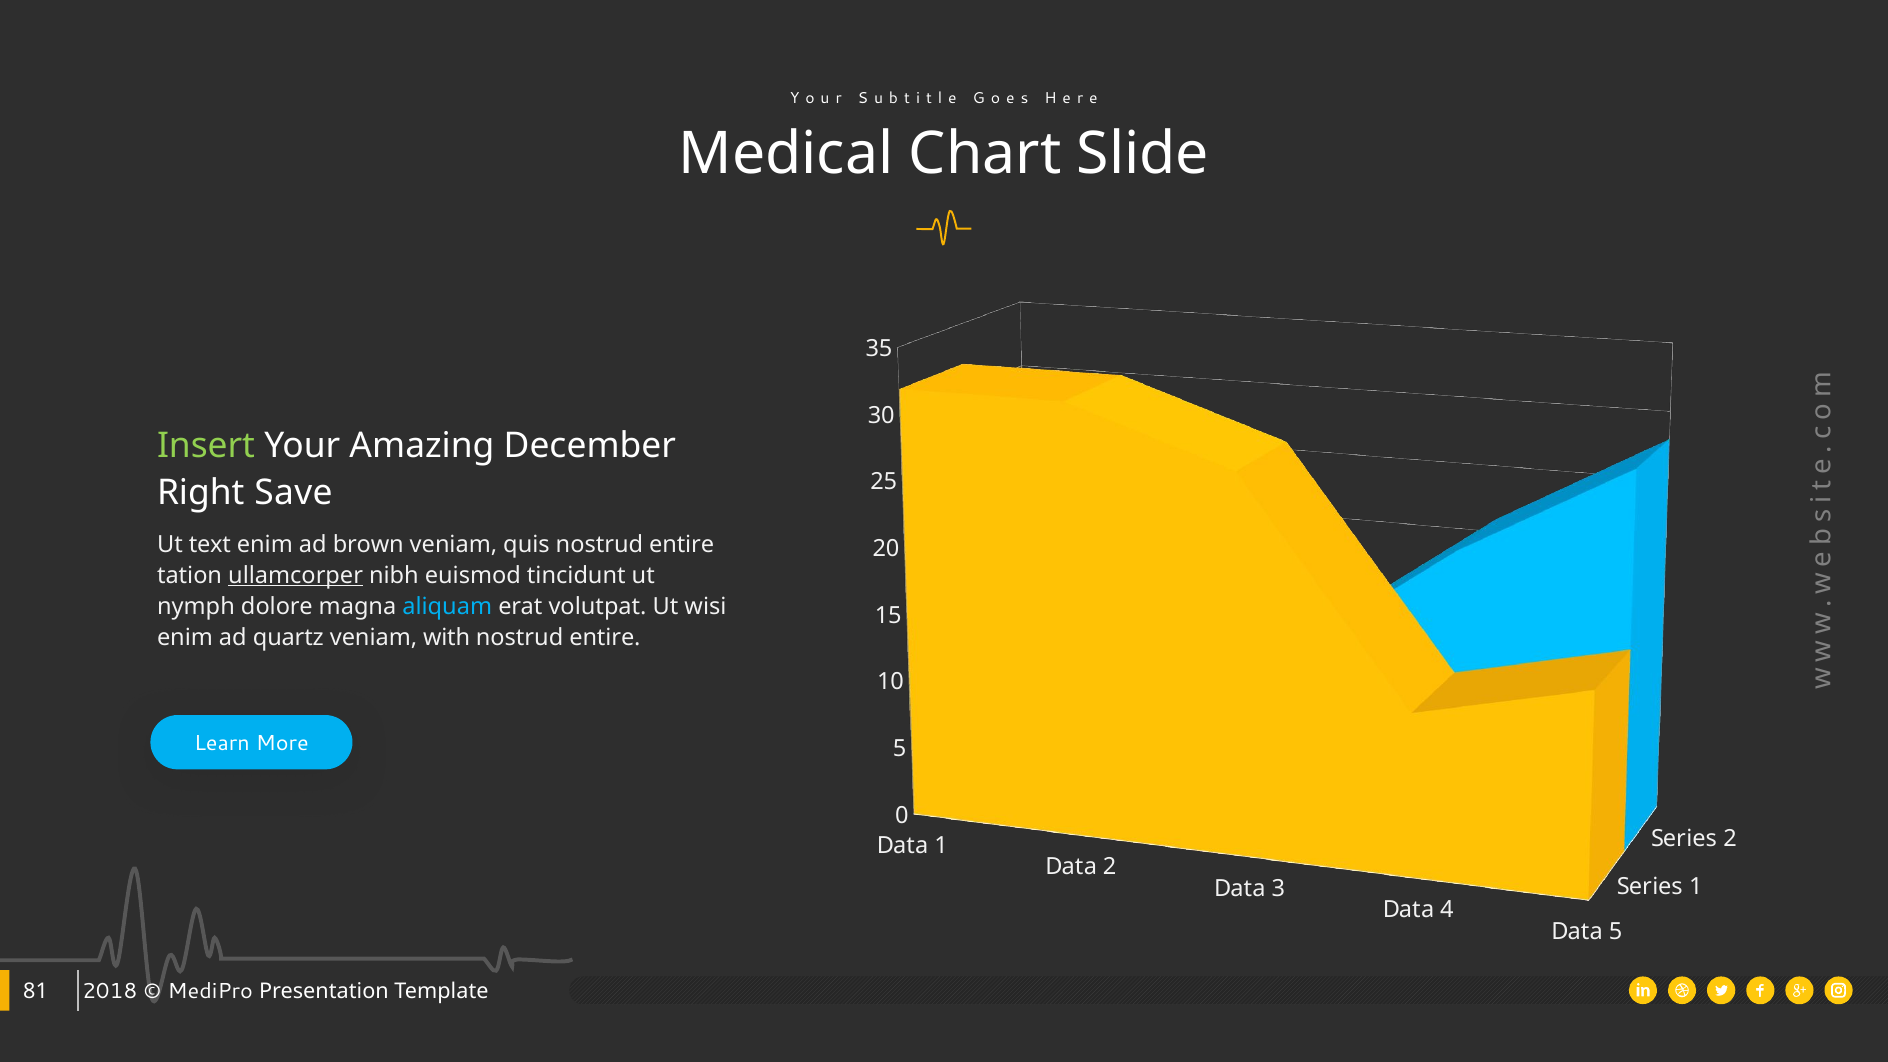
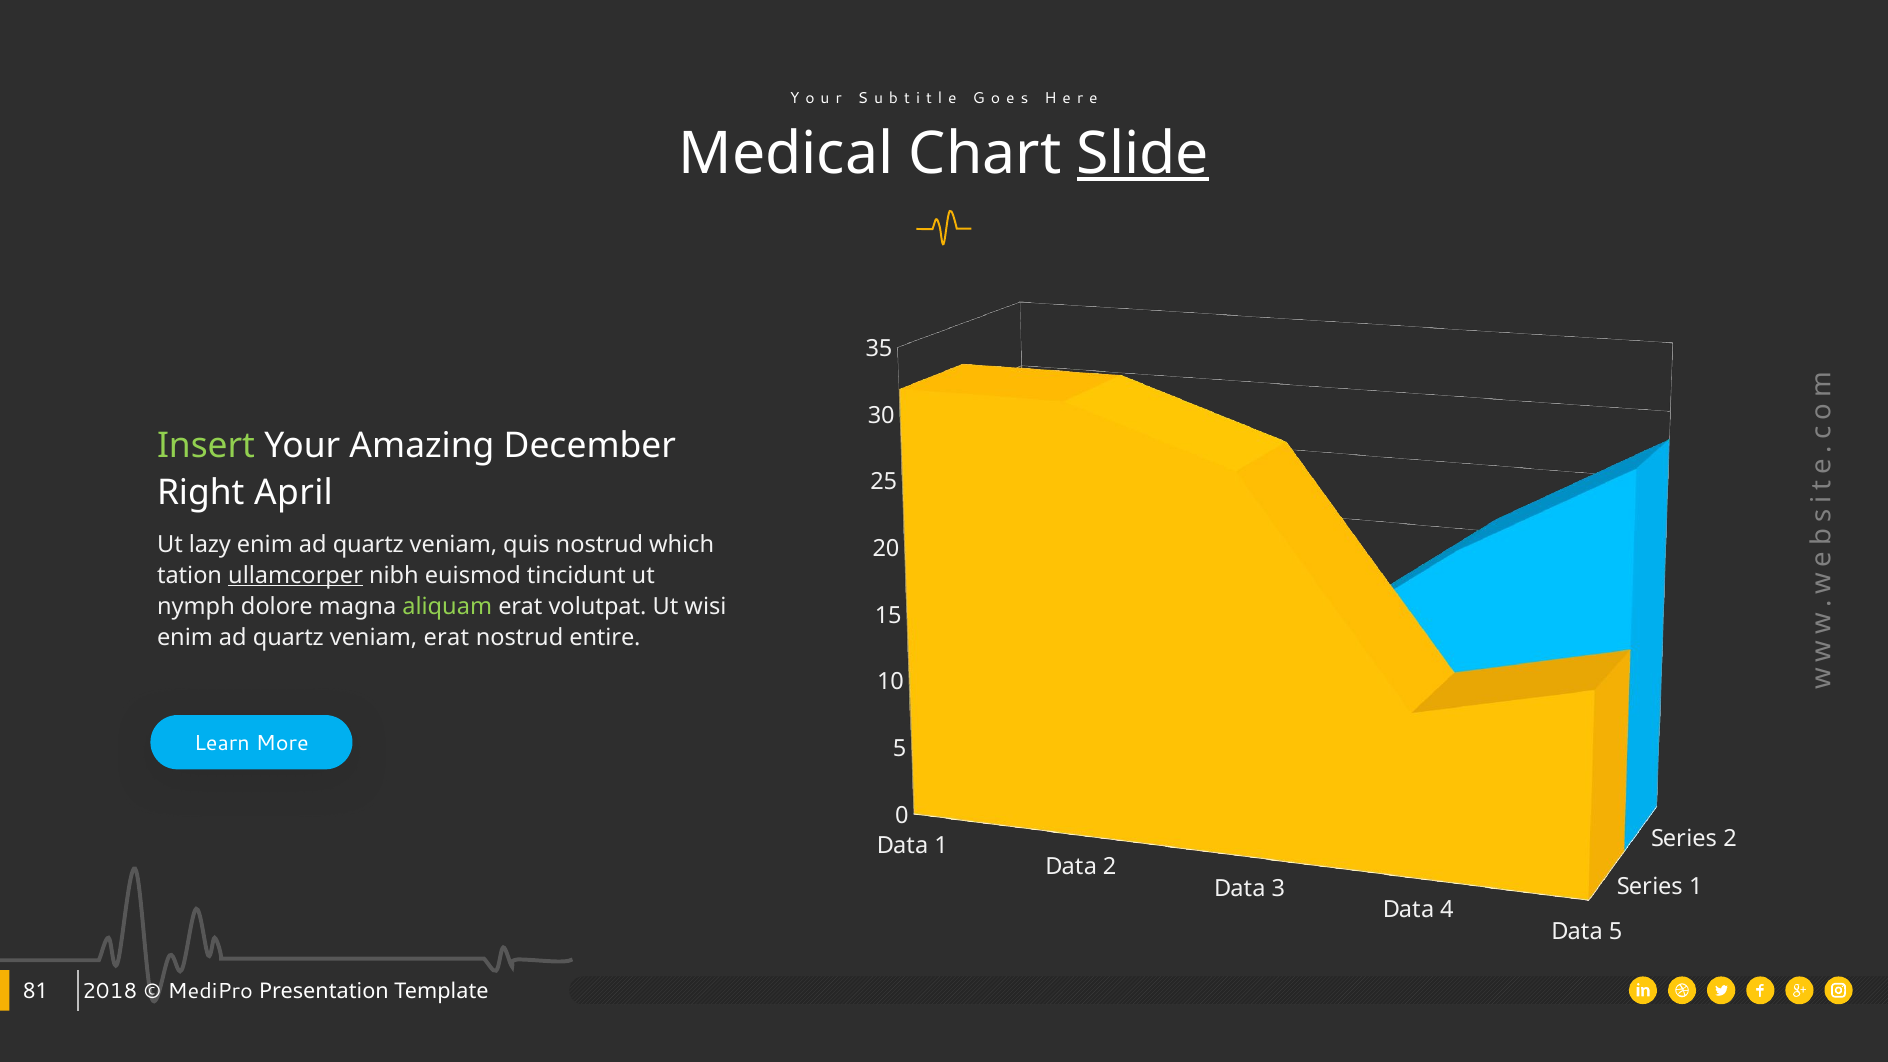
Slide underline: none -> present
Save: Save -> April
text: text -> lazy
brown at (368, 544): brown -> quartz
quis nostrud entire: entire -> which
aliquam colour: light blue -> light green
veniam with: with -> erat
